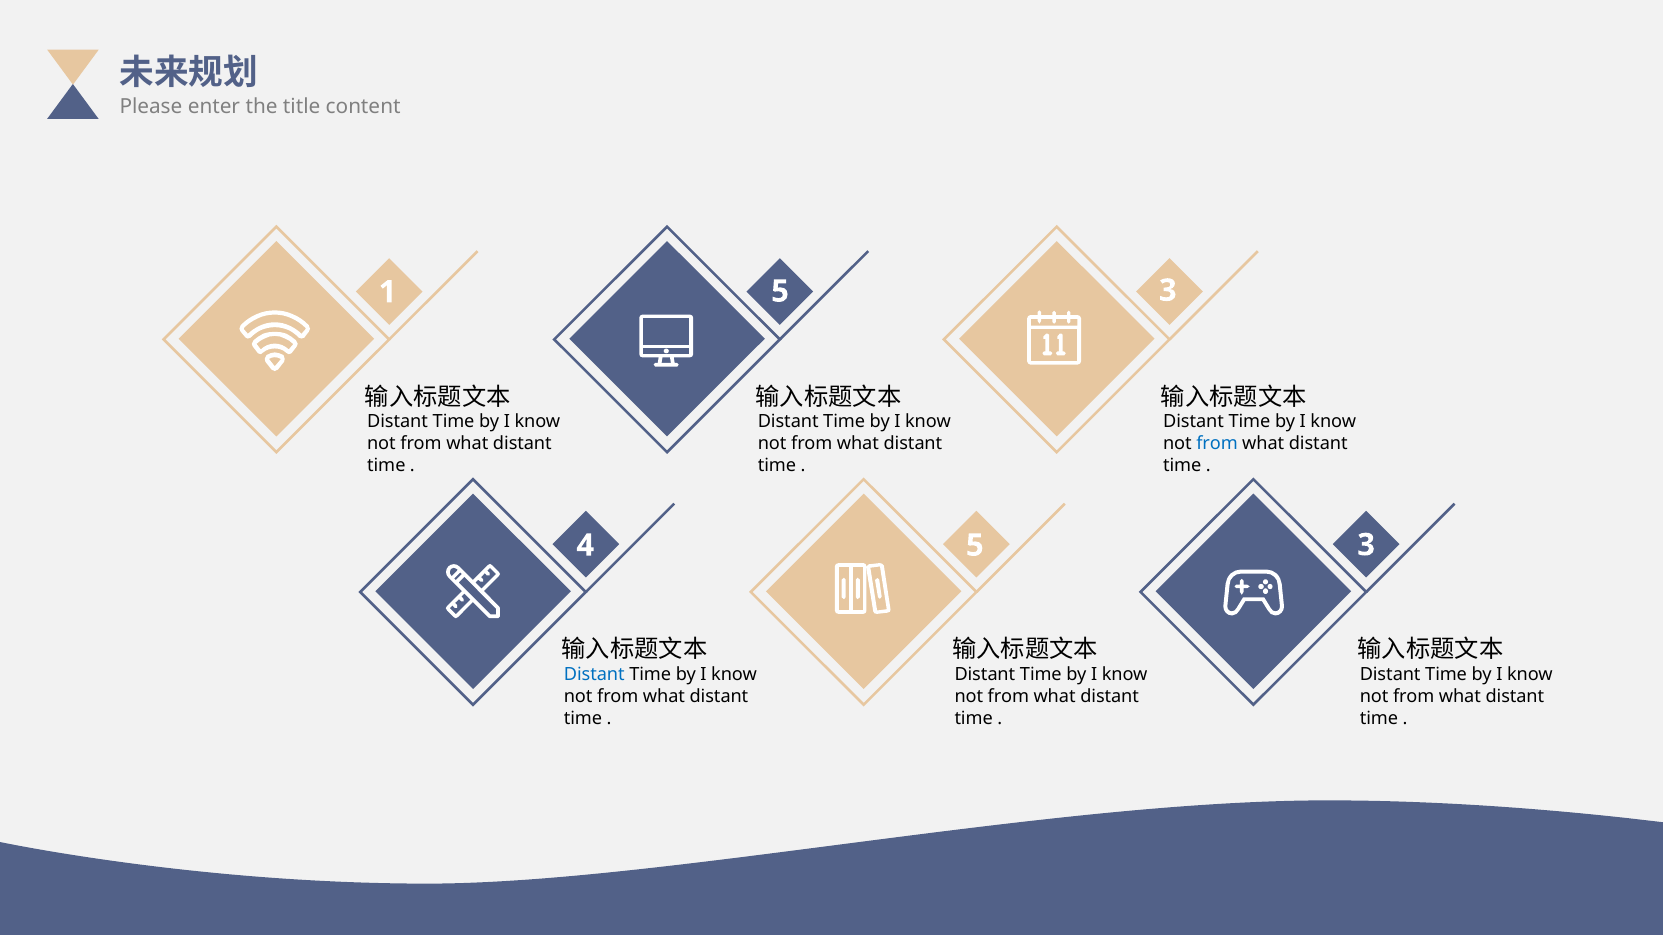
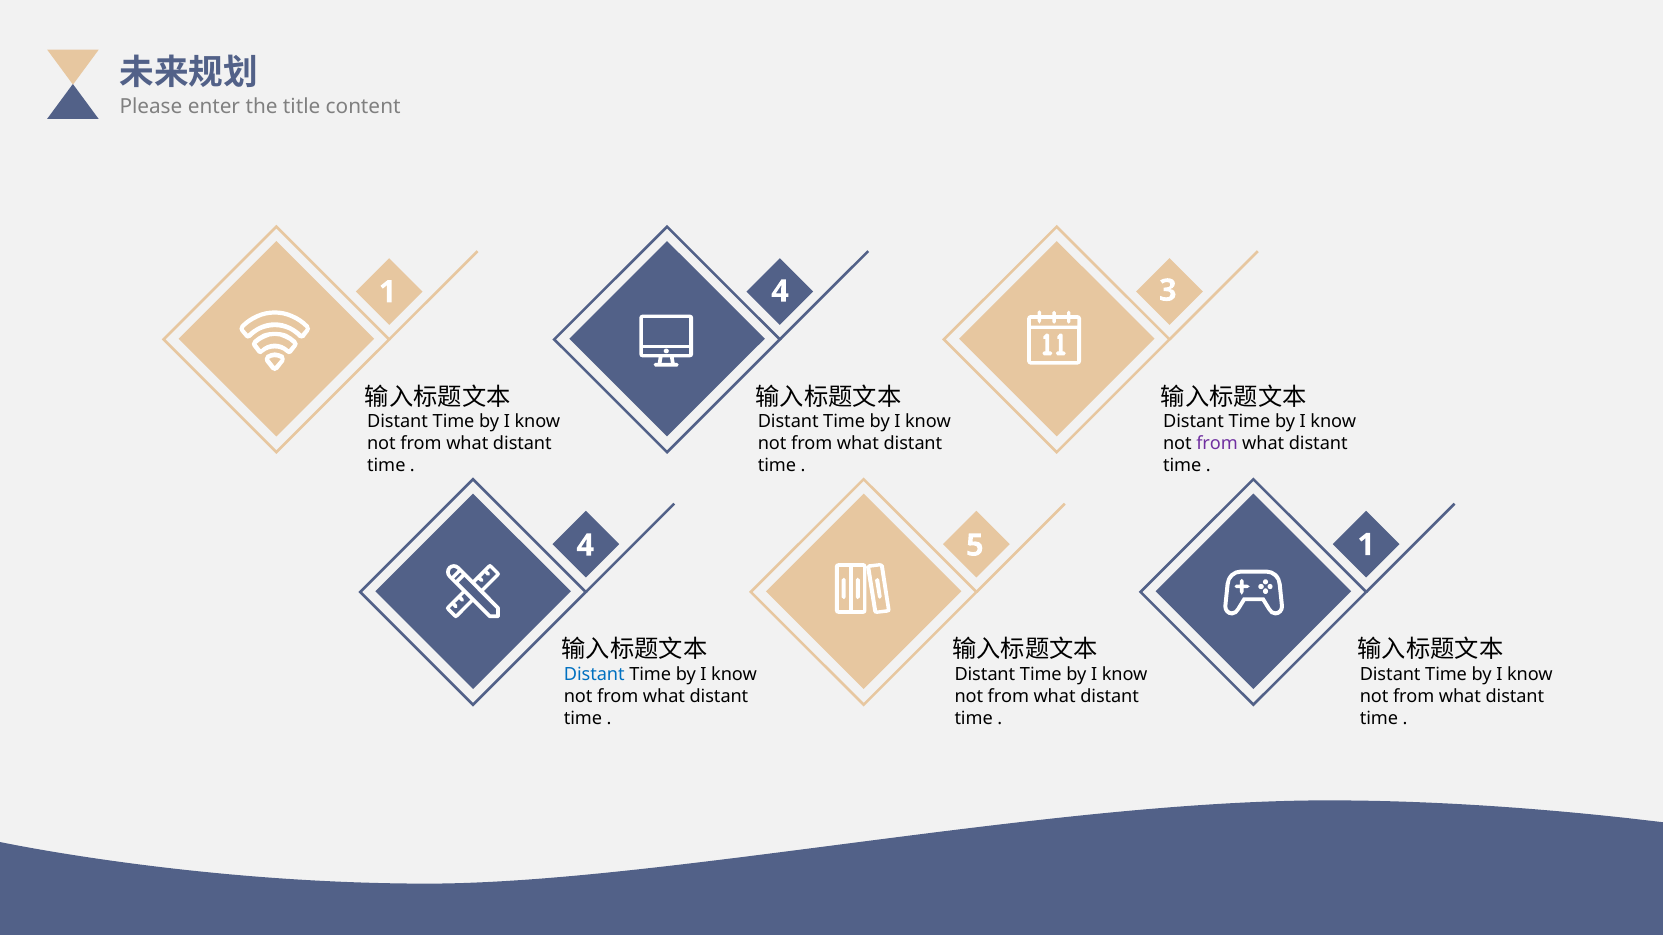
1 5: 5 -> 4
from at (1217, 444) colour: blue -> purple
5 3: 3 -> 1
